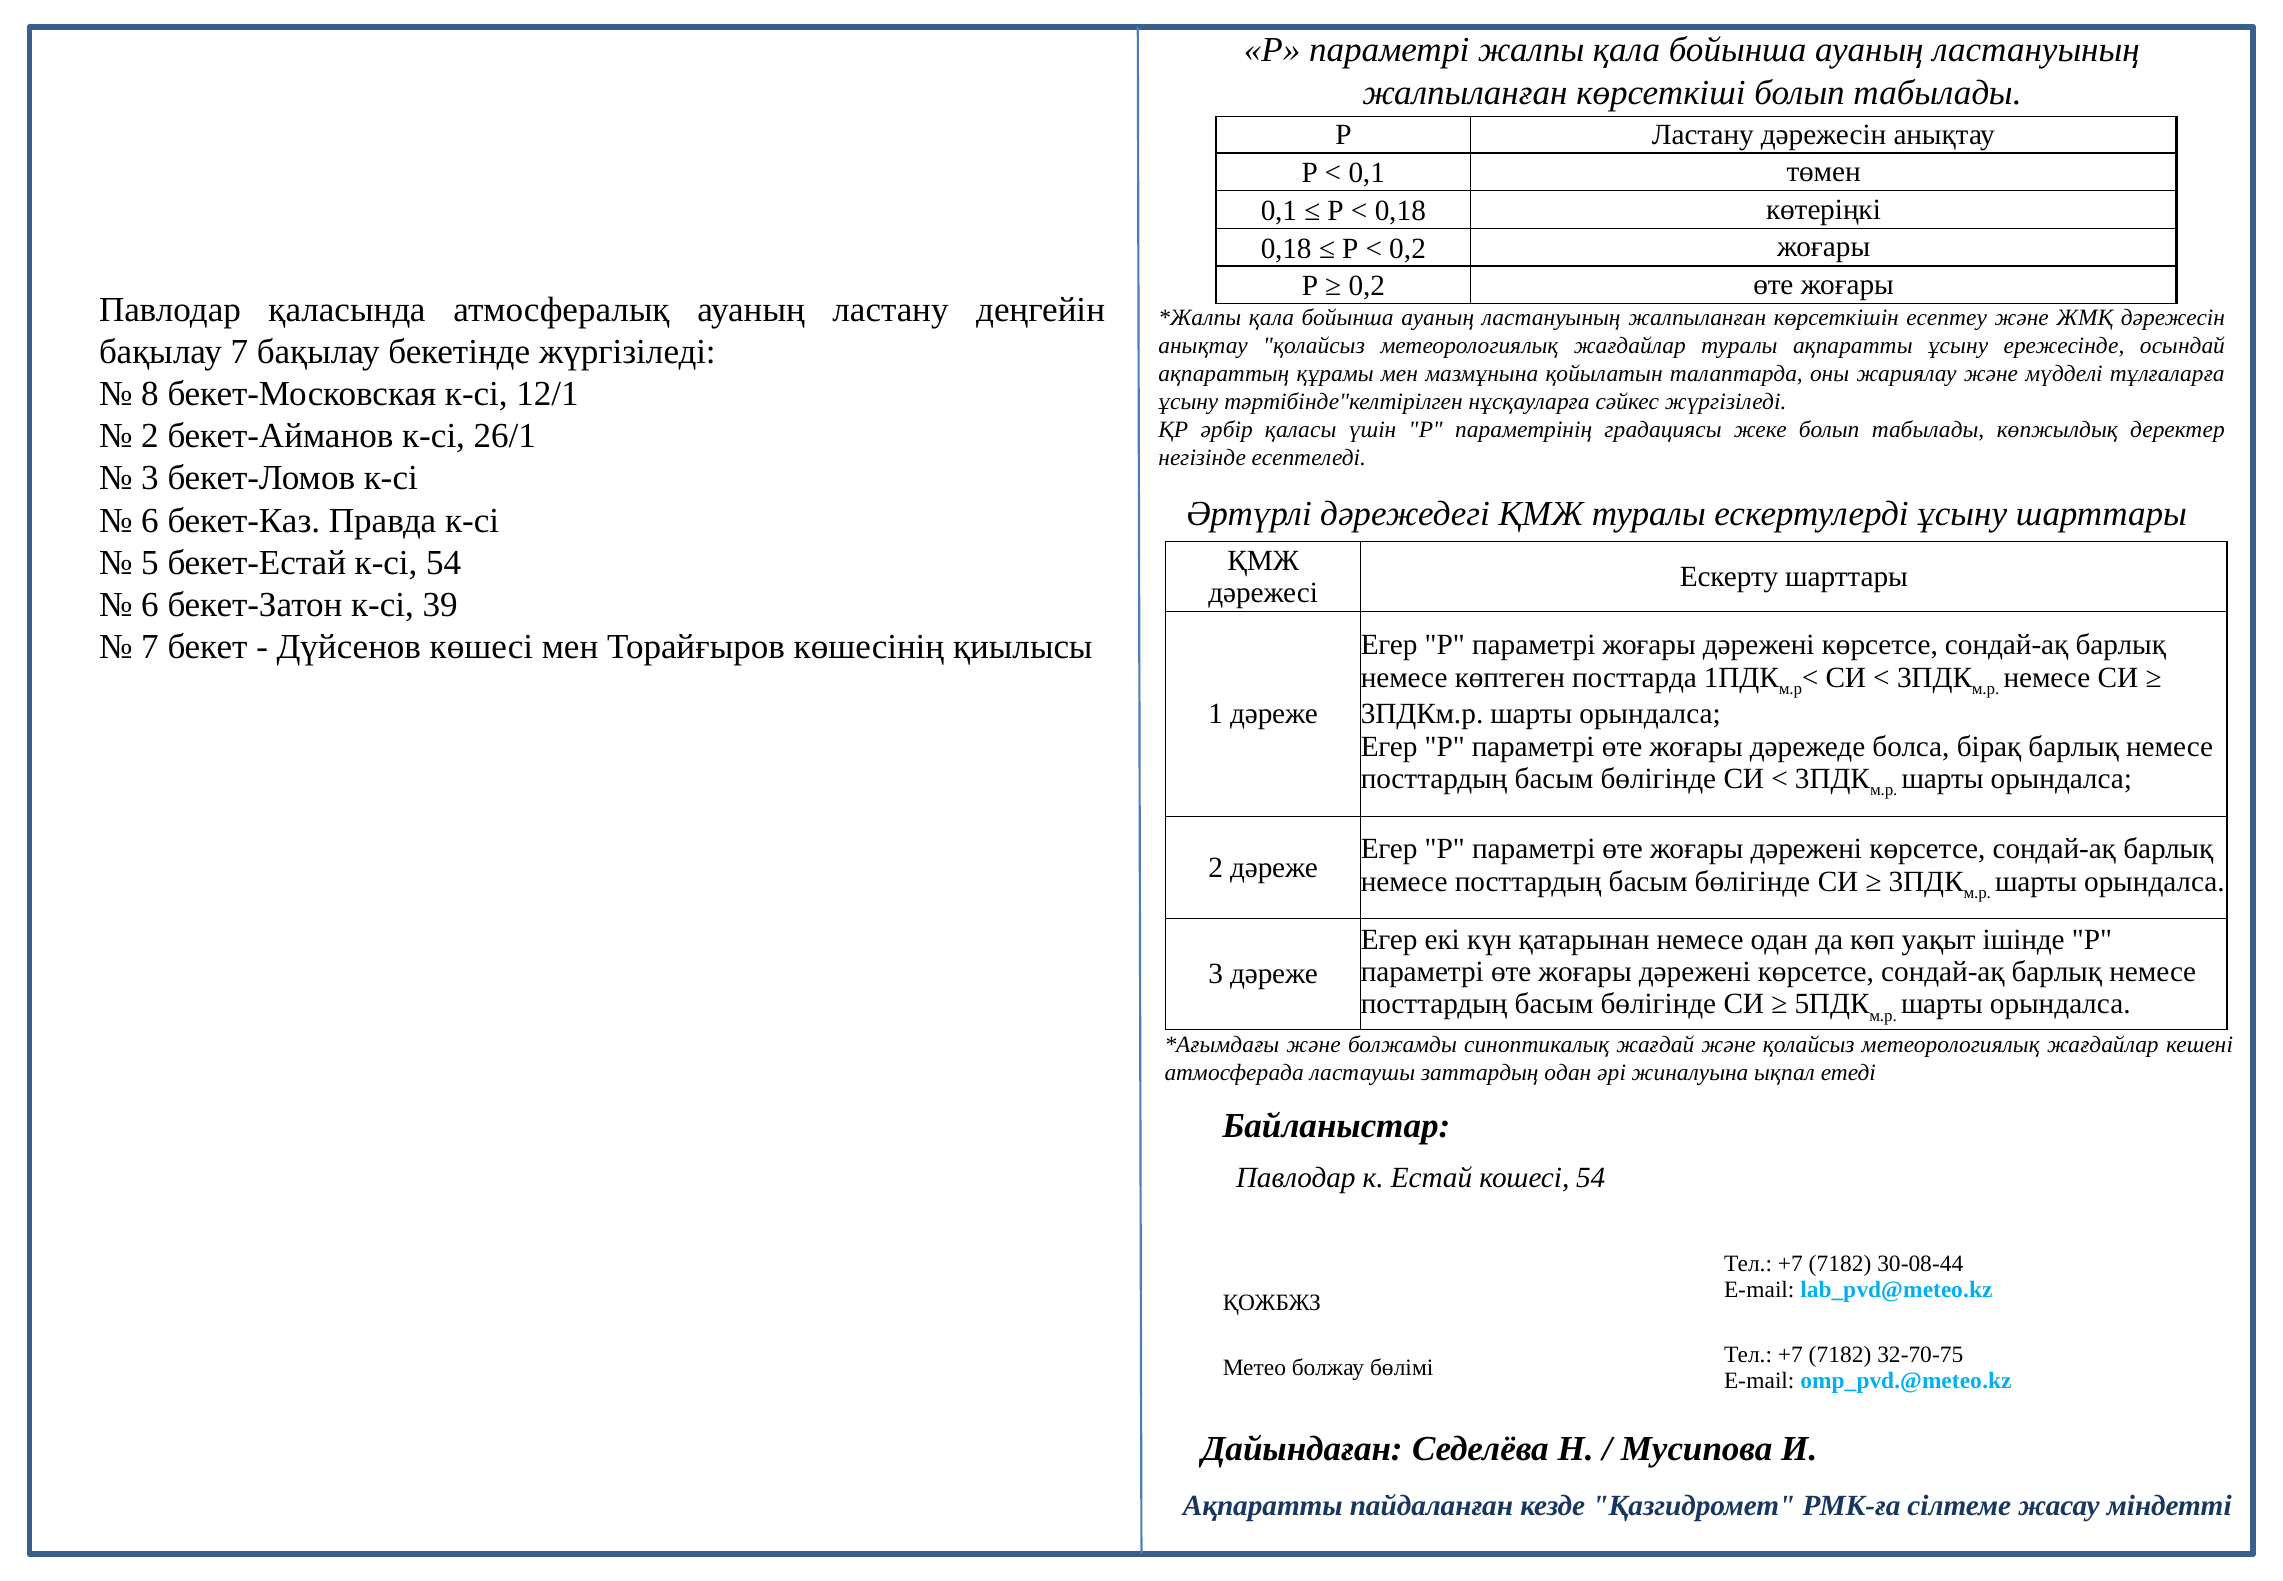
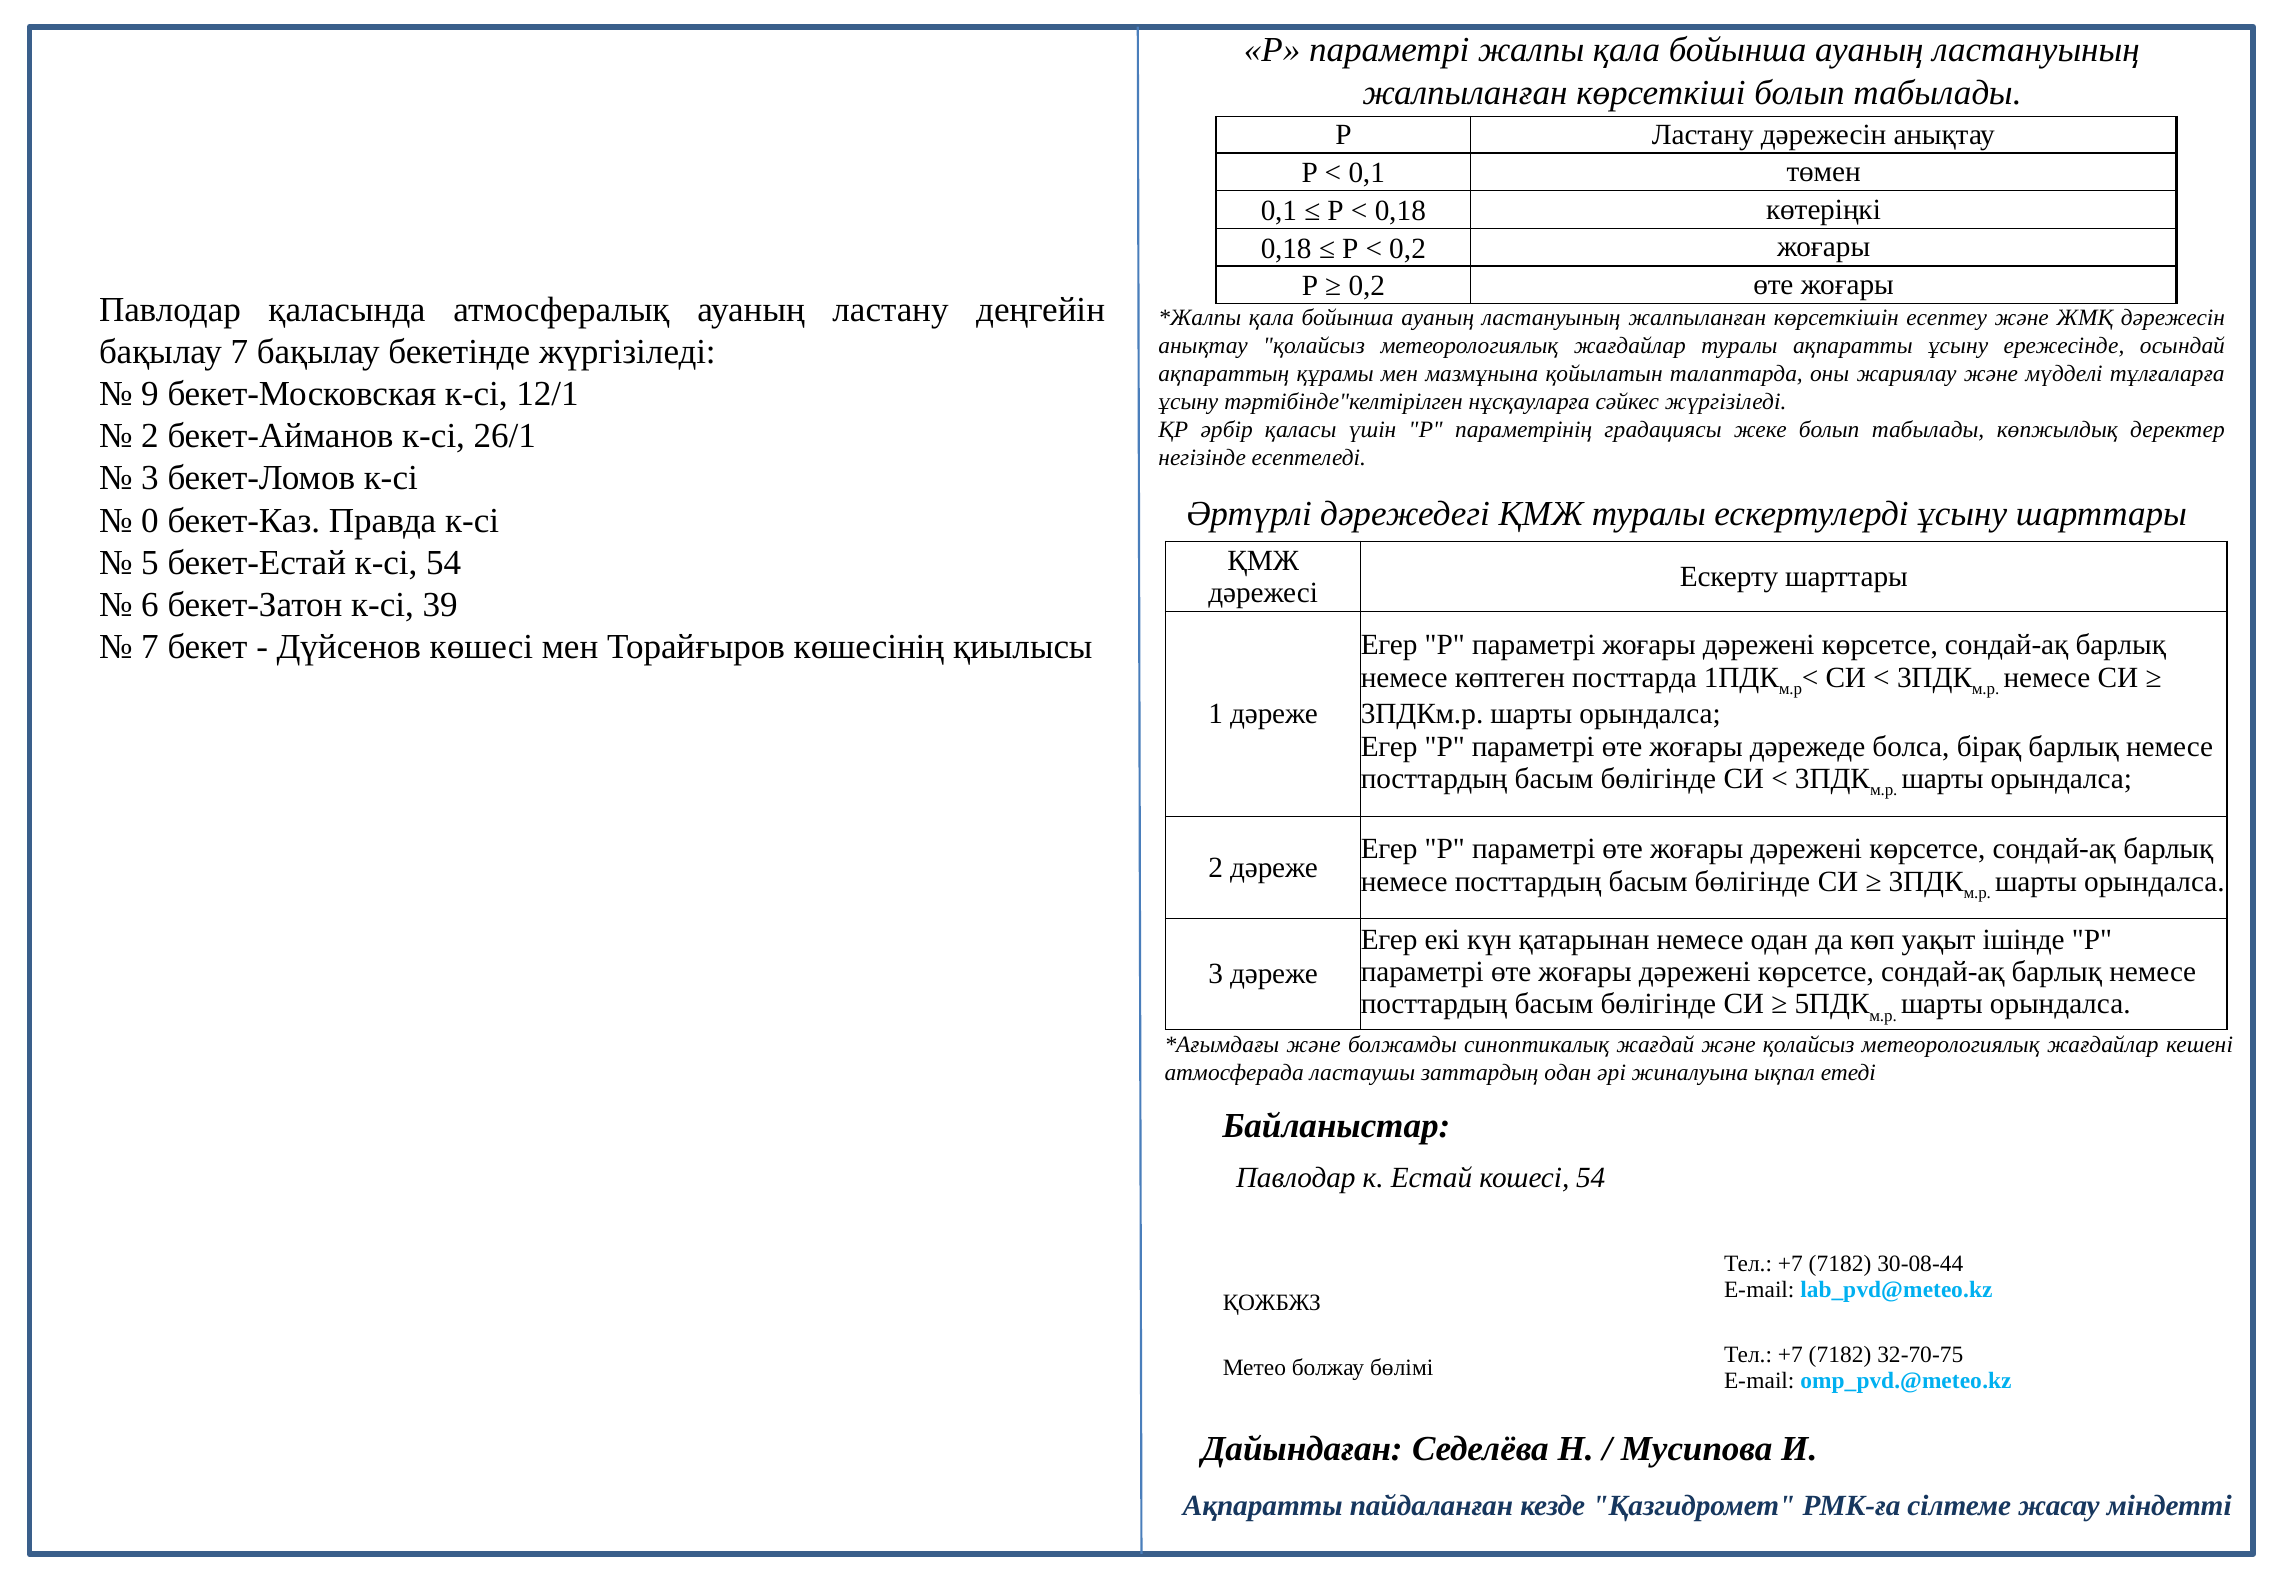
8: 8 -> 9
6 at (150, 520): 6 -> 0
